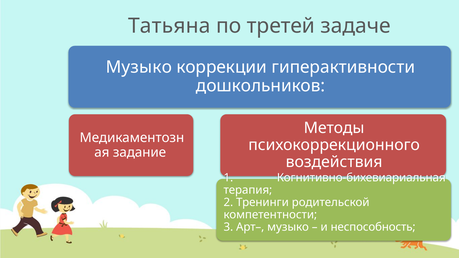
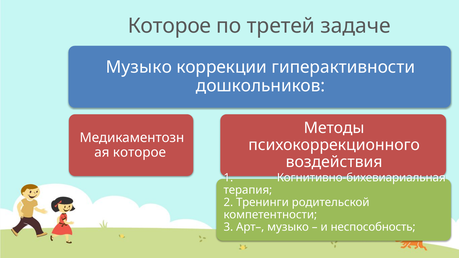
Татьяна at (169, 26): Татьяна -> Которое
задание at (140, 152): задание -> которое
